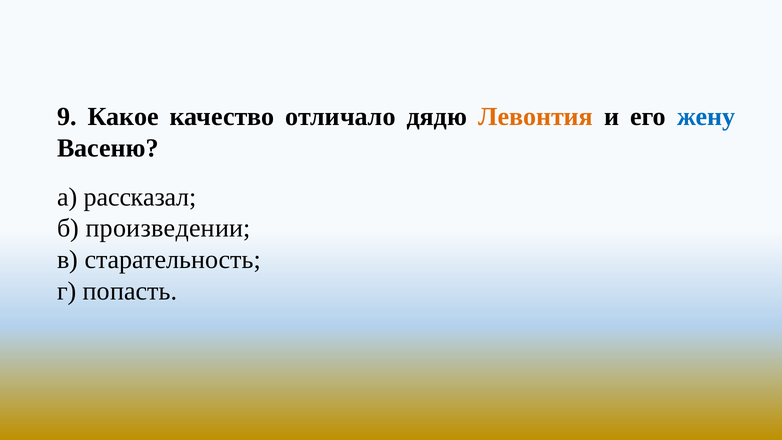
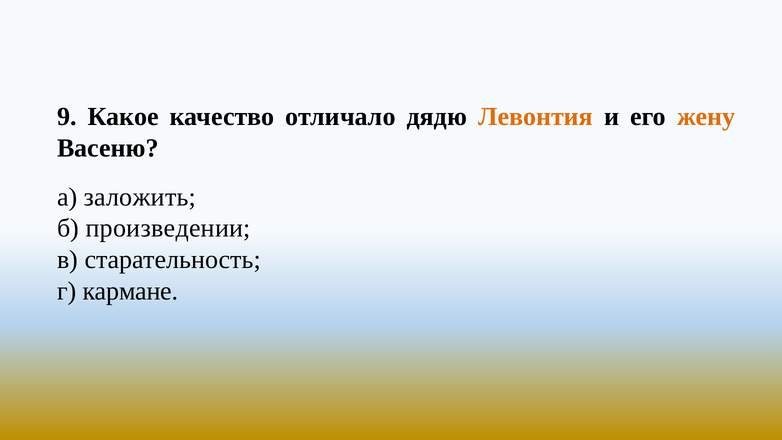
жену colour: blue -> orange
рассказал: рассказал -> заложить
попасть: попасть -> кармане
